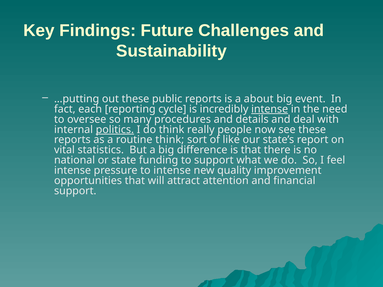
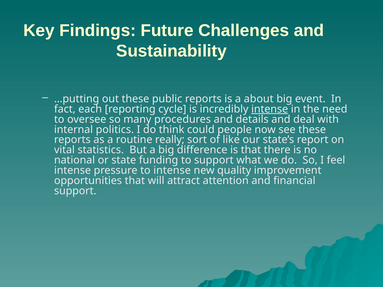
politics underline: present -> none
really: really -> could
routine think: think -> really
